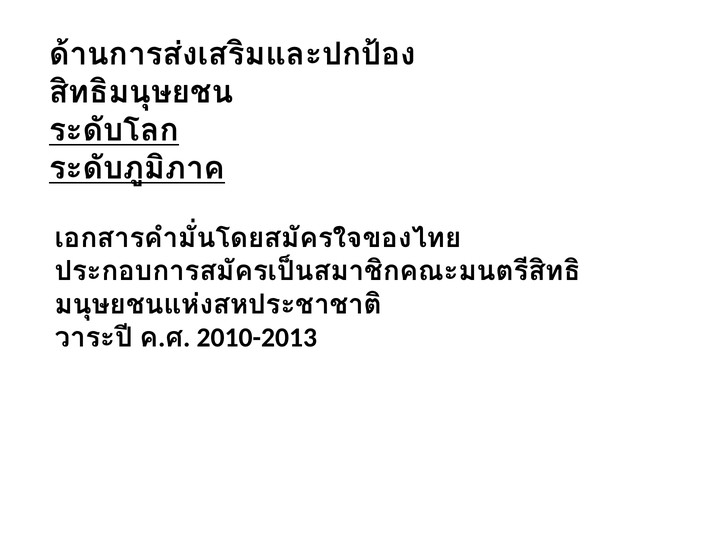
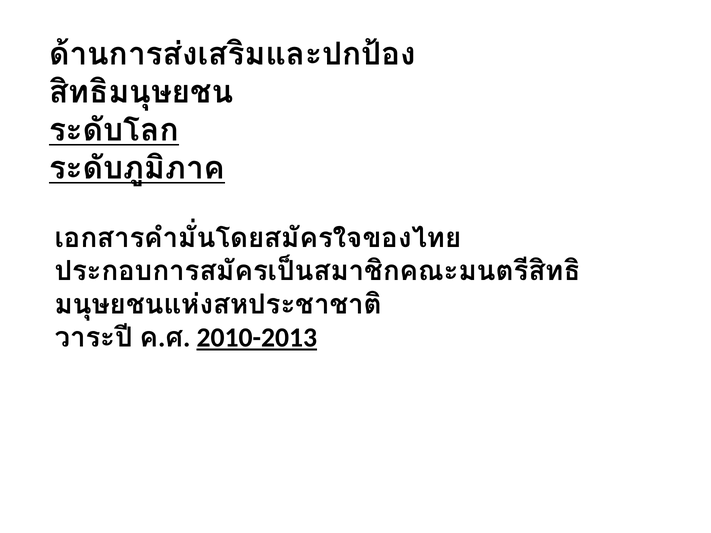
2010-2013 underline: none -> present
